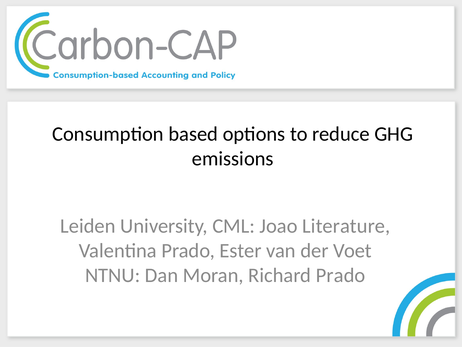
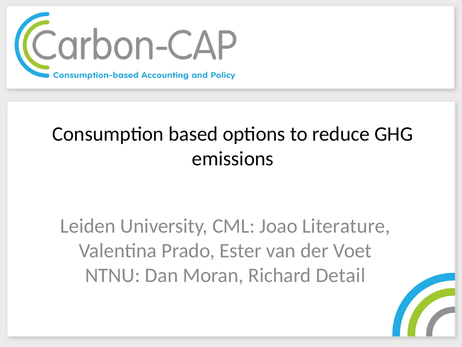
Richard Prado: Prado -> Detail
